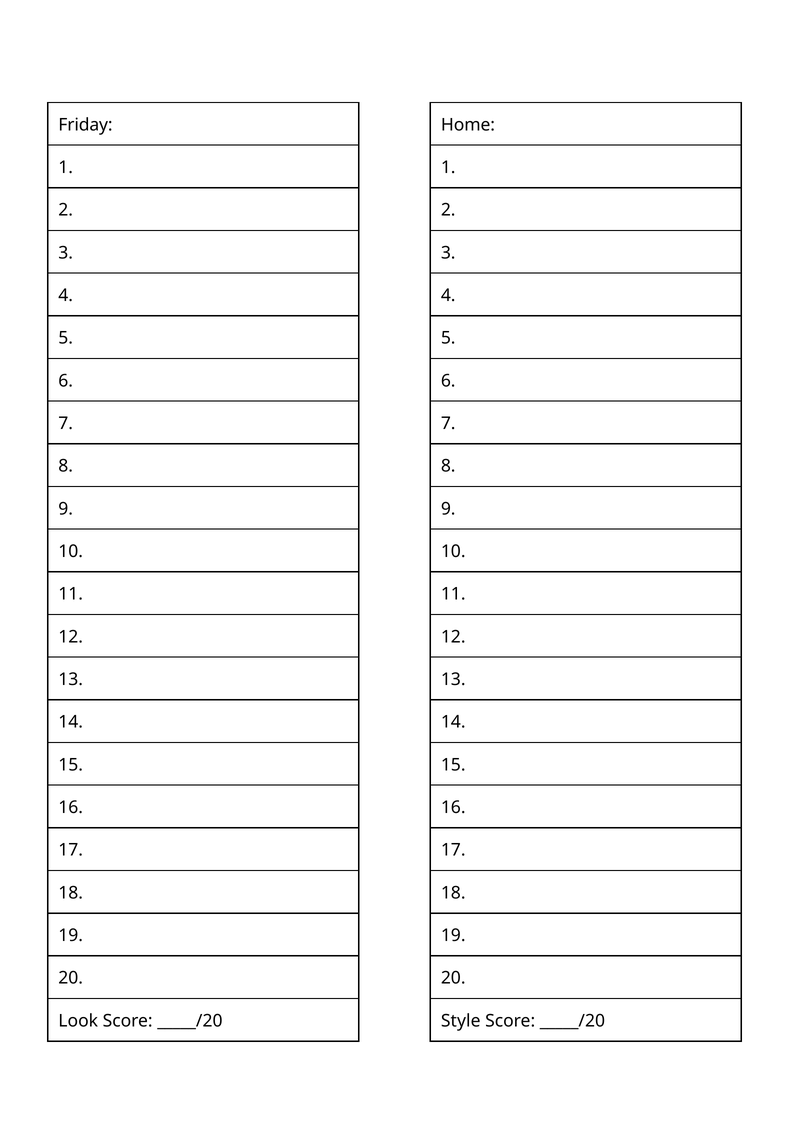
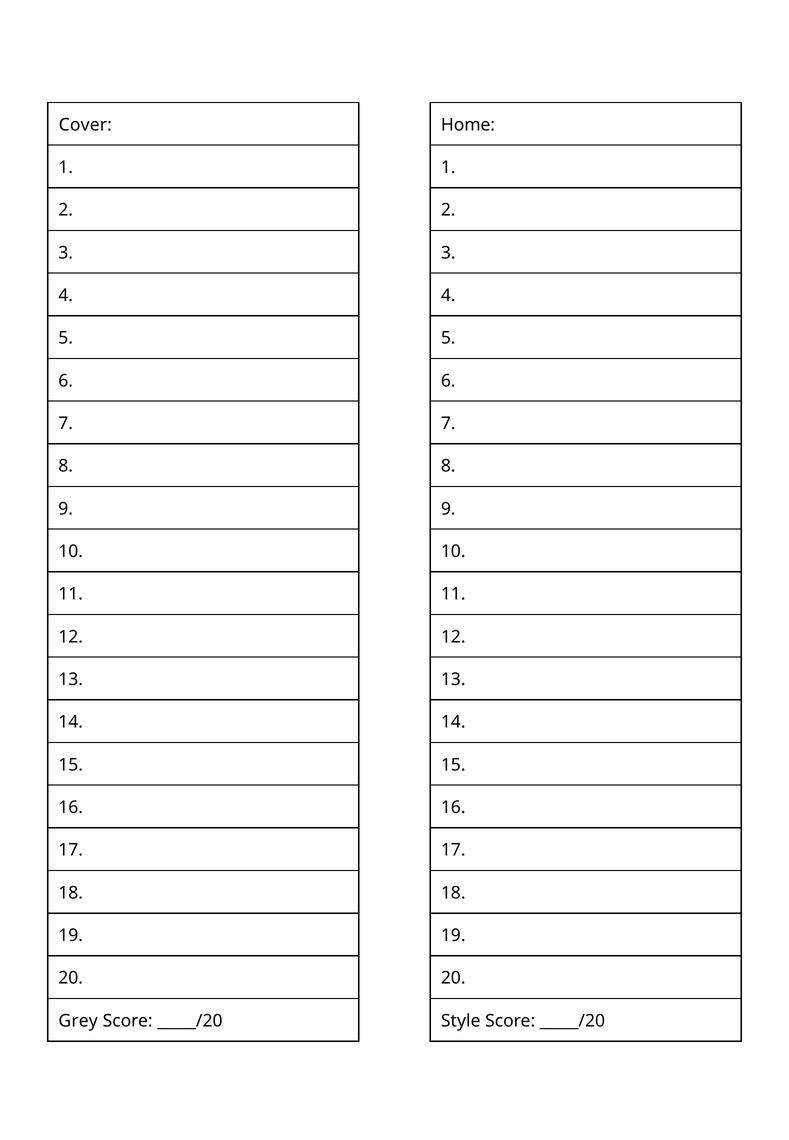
Friday: Friday -> Cover
Look: Look -> Grey
